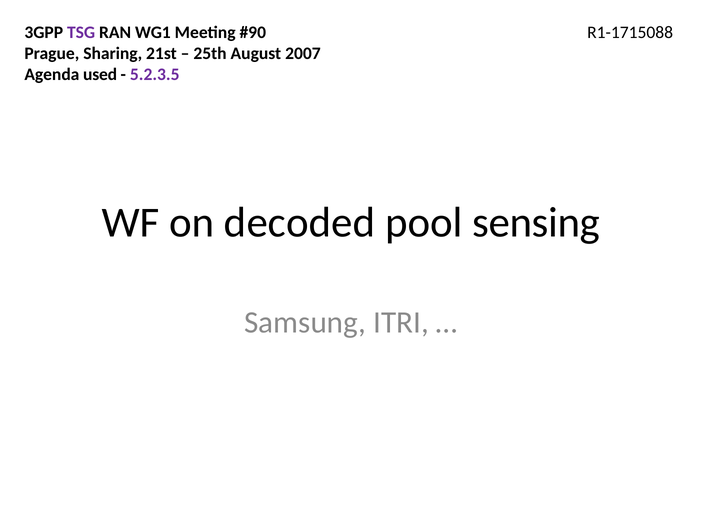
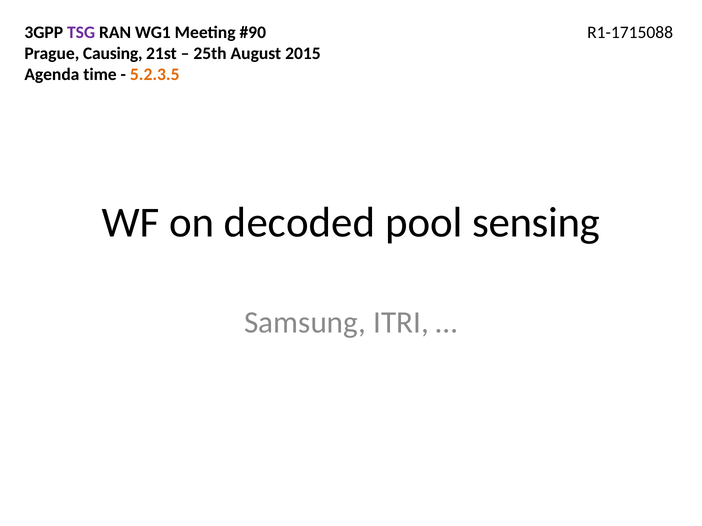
Sharing: Sharing -> Causing
2007: 2007 -> 2015
used: used -> time
5.2.3.5 colour: purple -> orange
